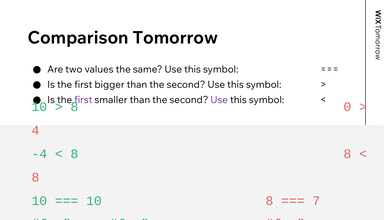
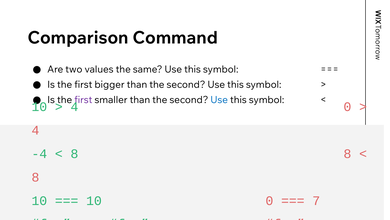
Tomorrow: Tomorrow -> Command
Use at (219, 100) colour: purple -> blue
8 at (74, 107): 8 -> 4
10 8: 8 -> 0
